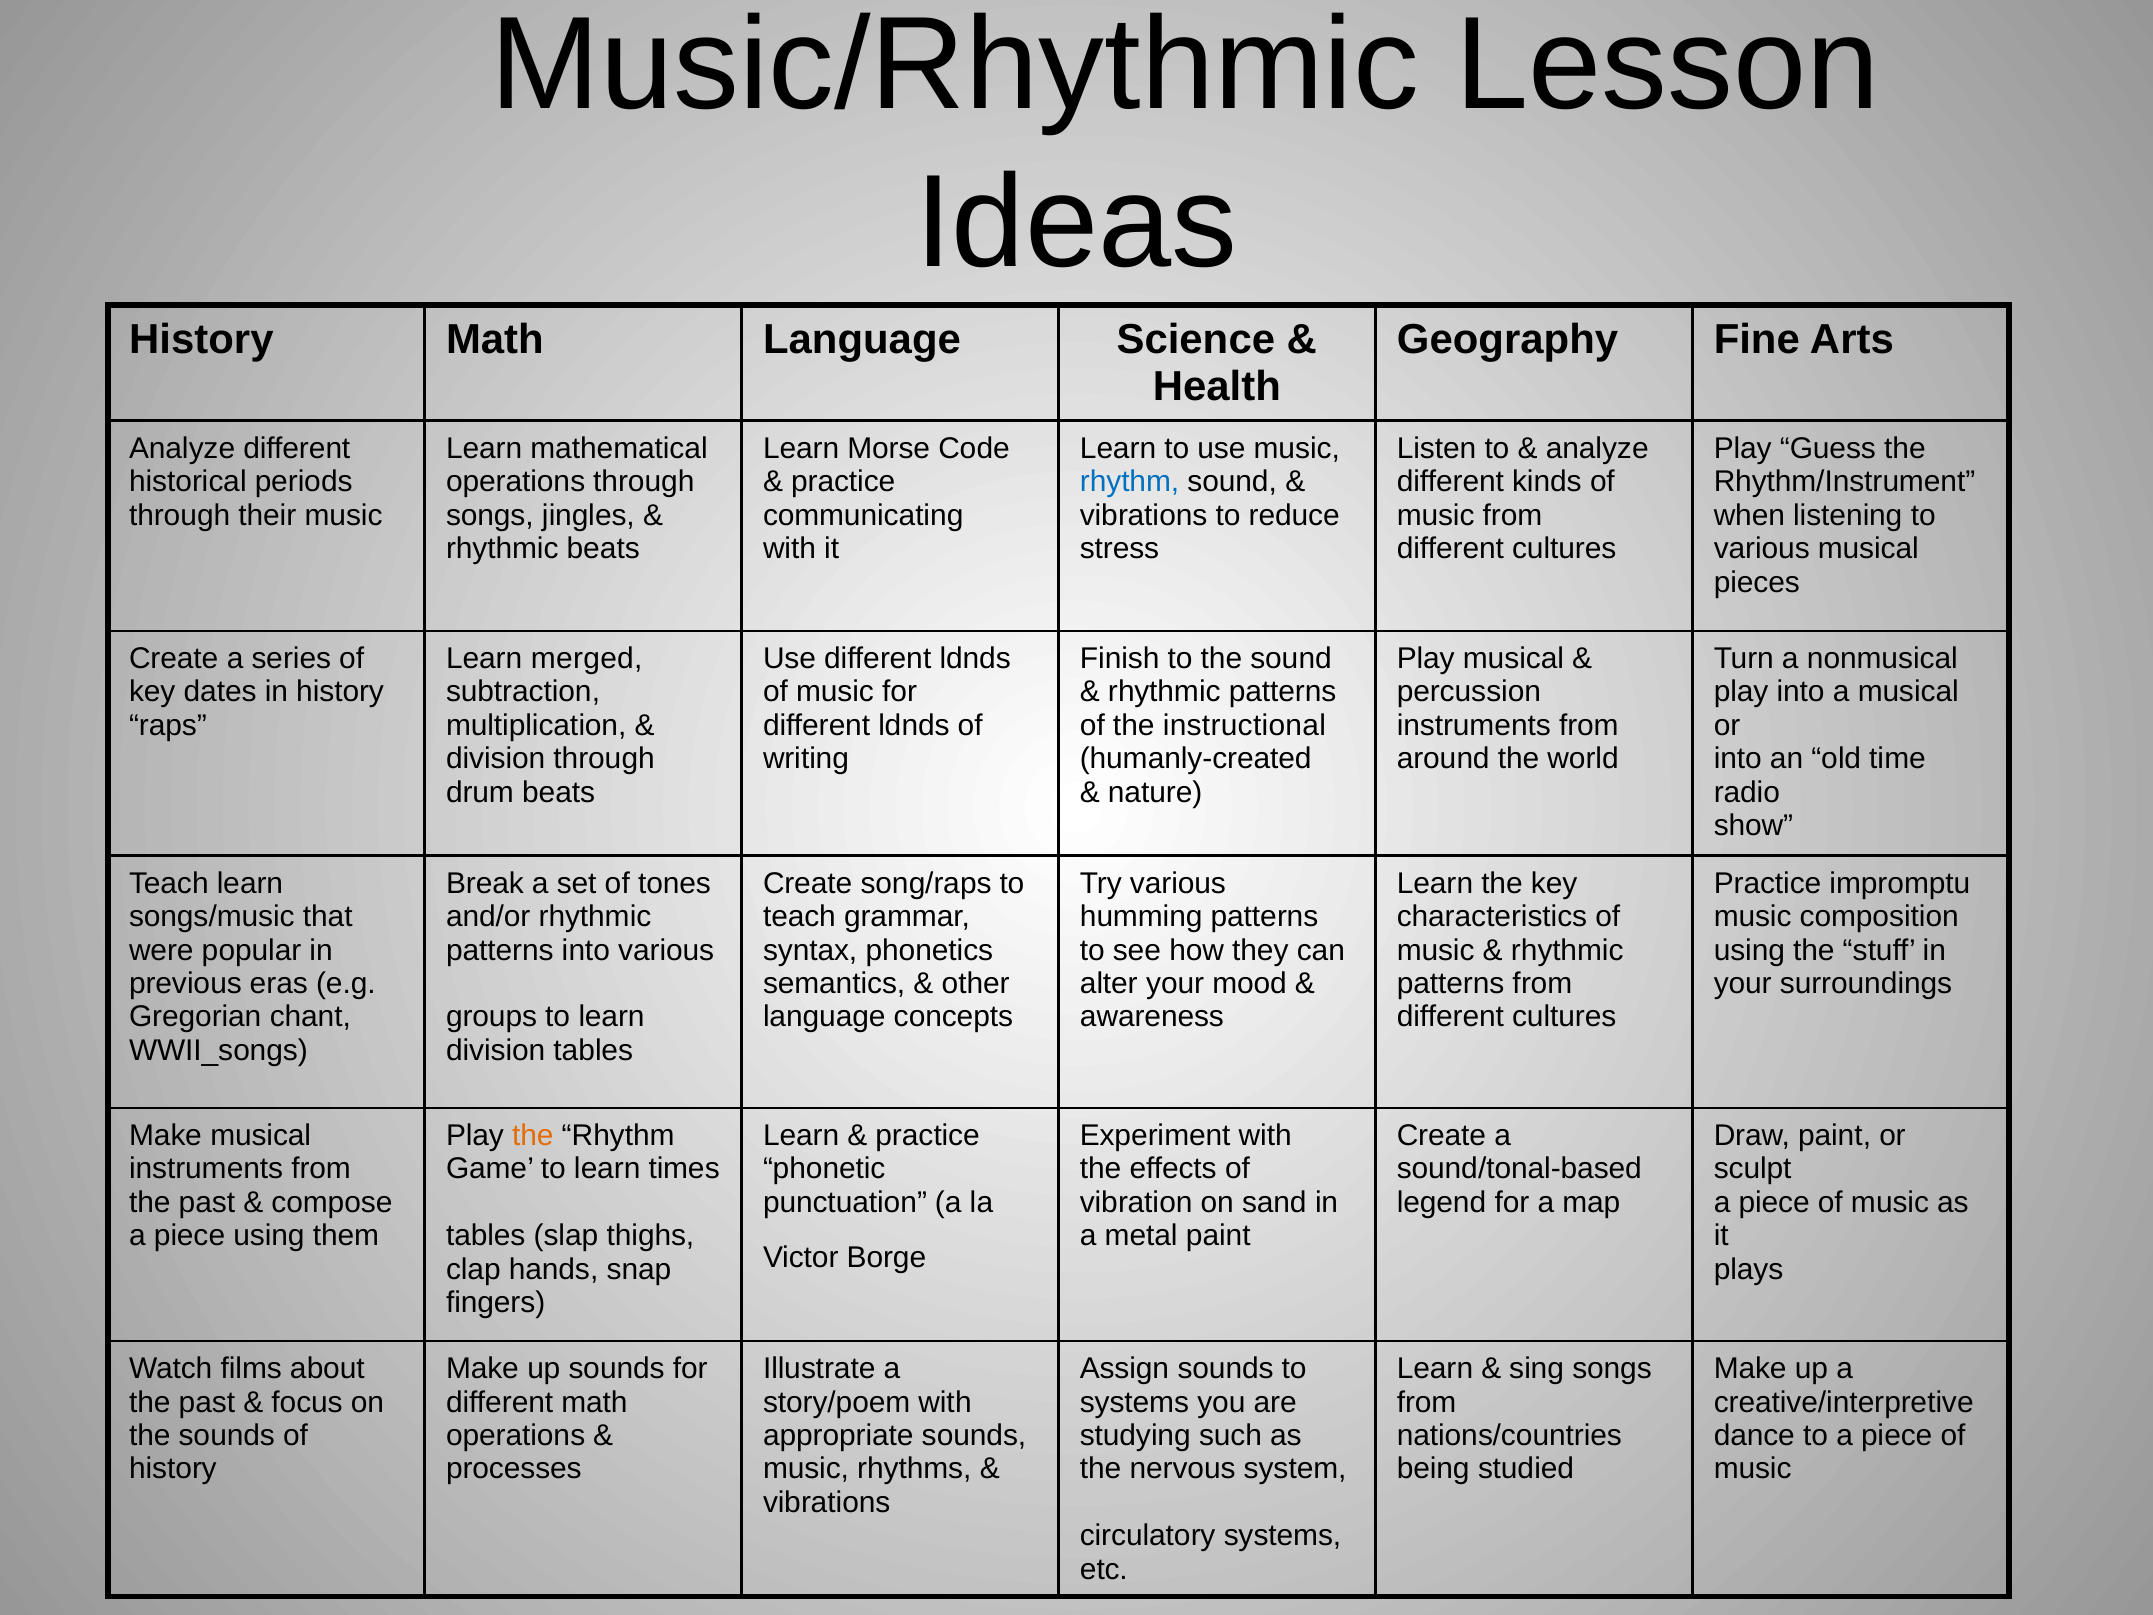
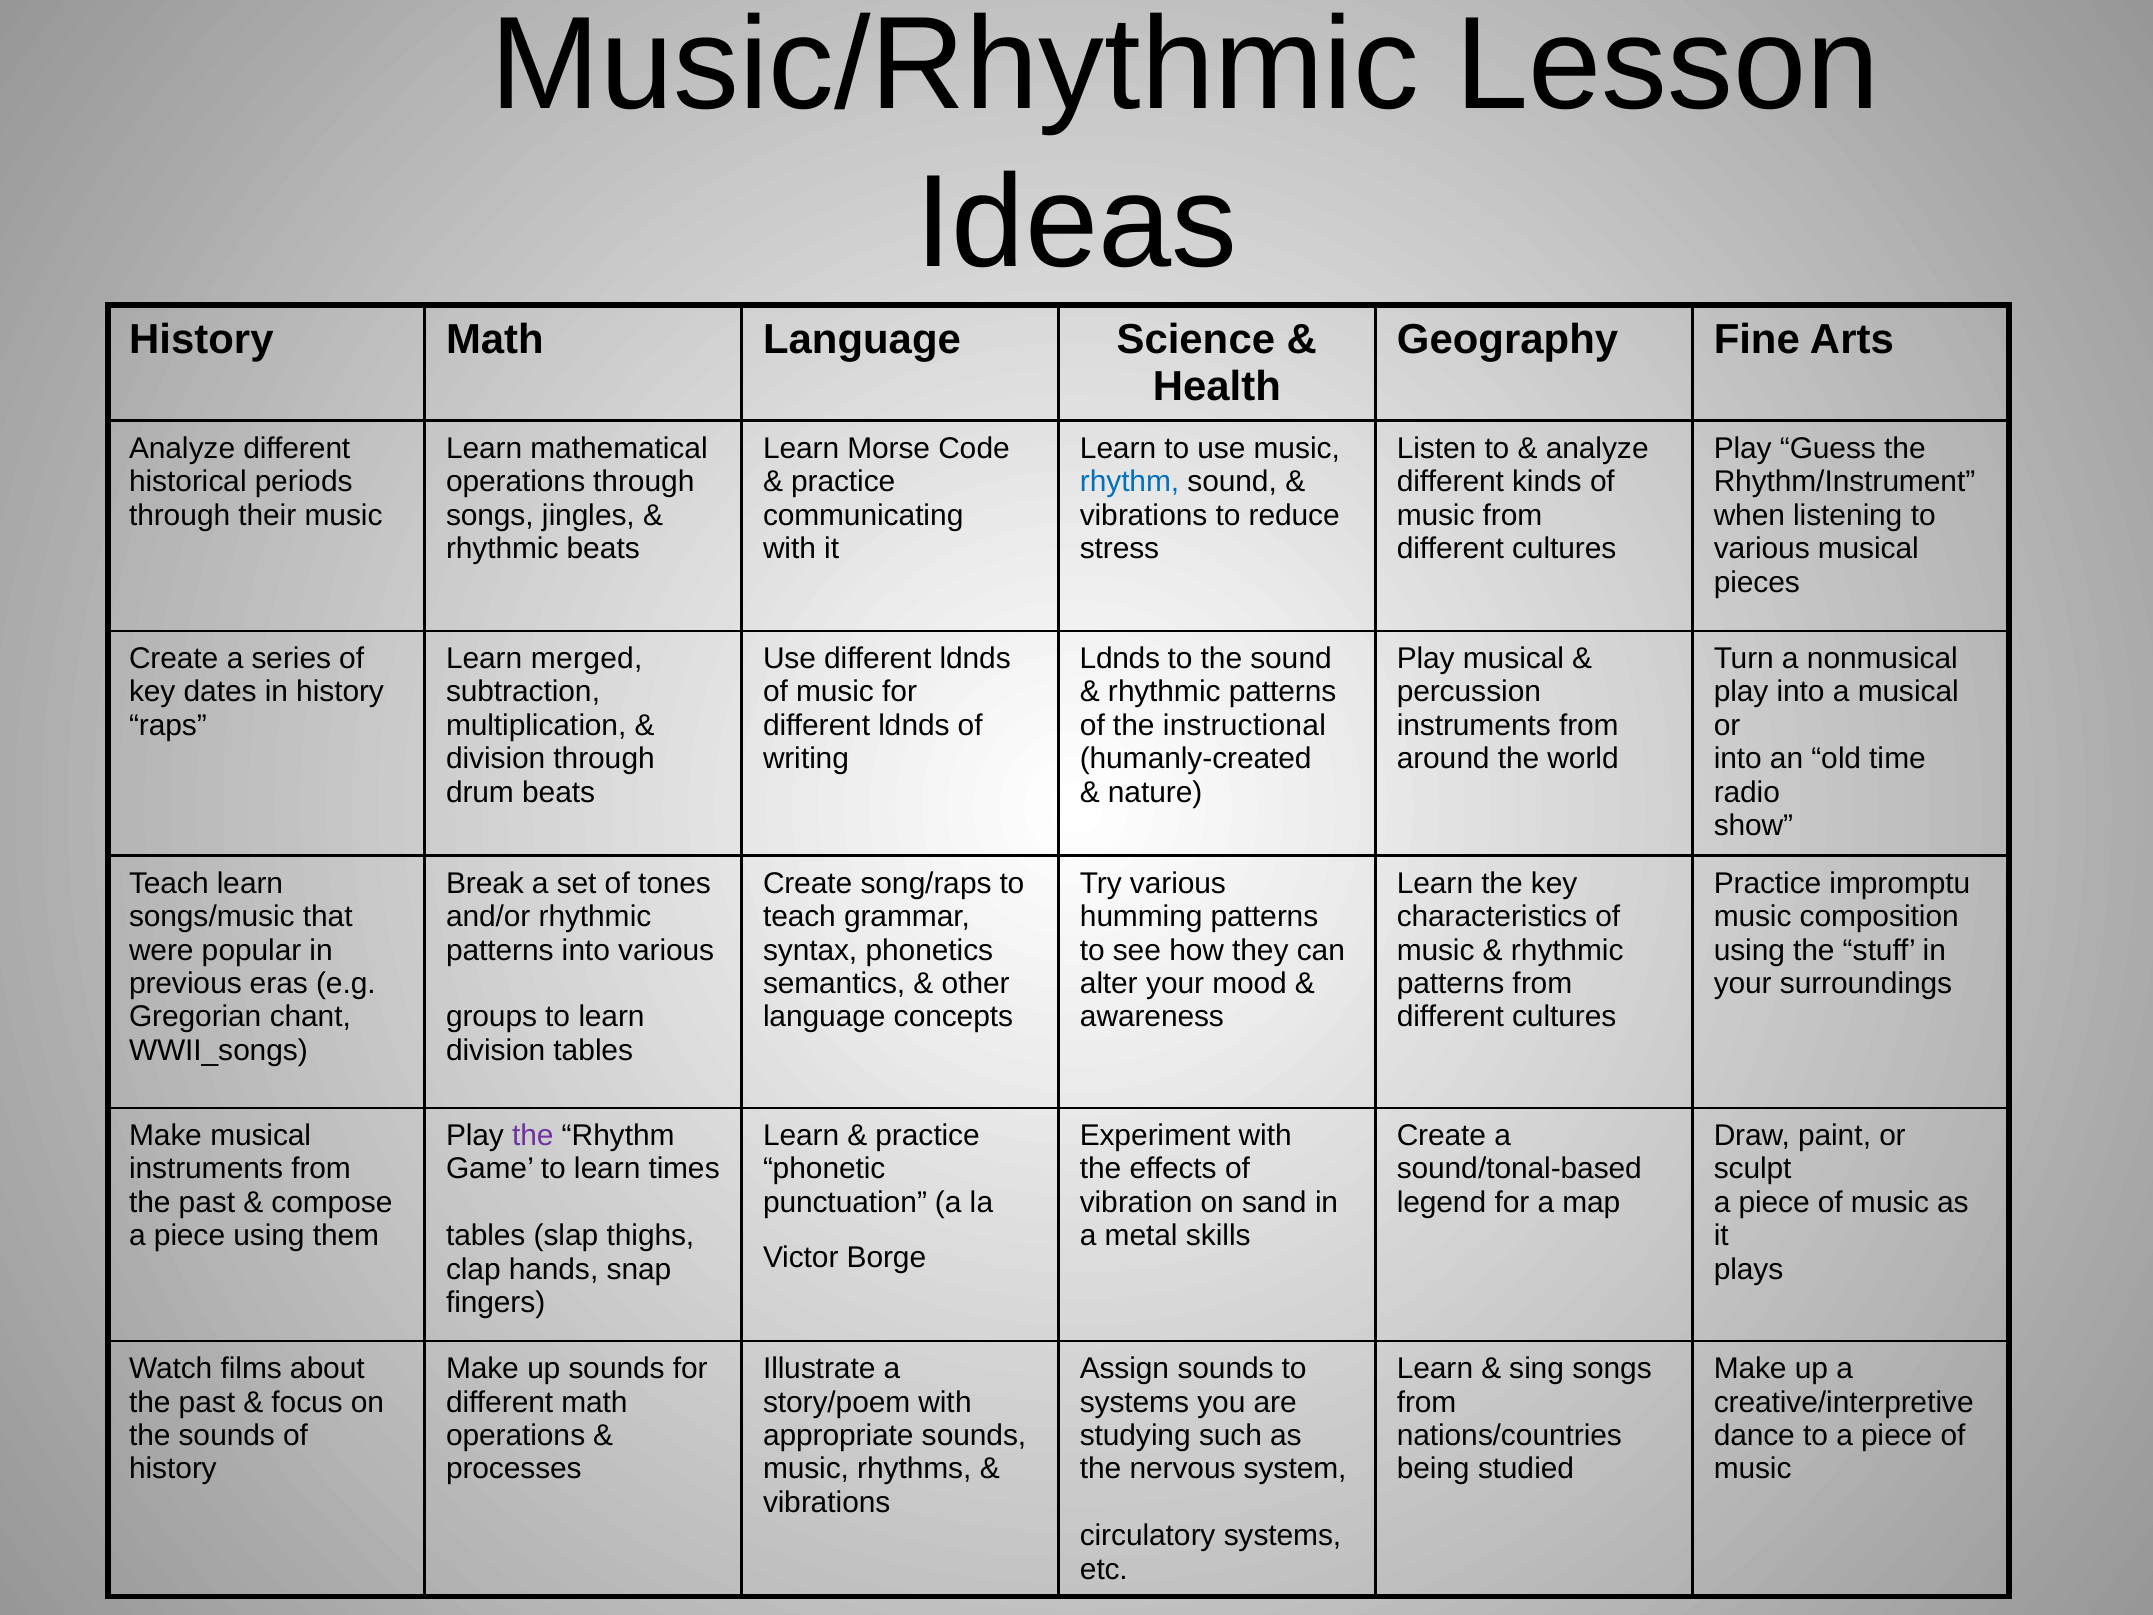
Finish at (1120, 659): Finish -> Ldnds
the at (533, 1135) colour: orange -> purple
metal paint: paint -> skills
